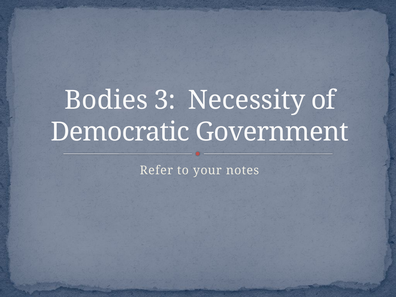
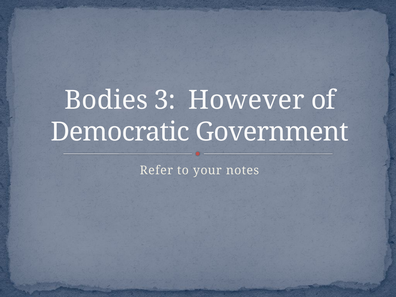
Necessity: Necessity -> However
